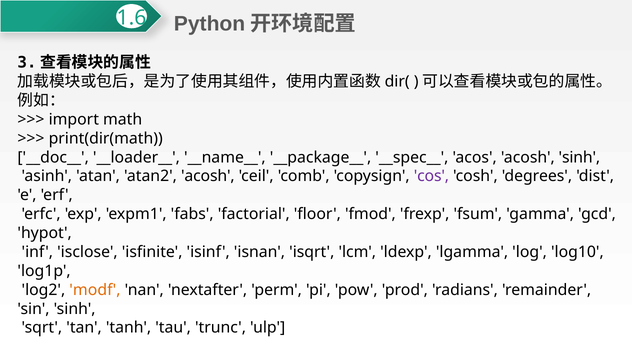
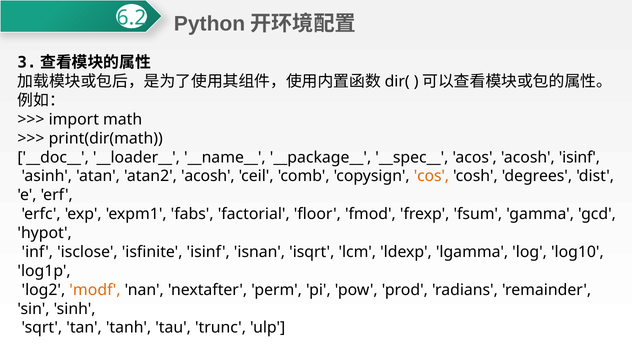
1.6: 1.6 -> 6.2
acosh sinh: sinh -> isinf
cos colour: purple -> orange
